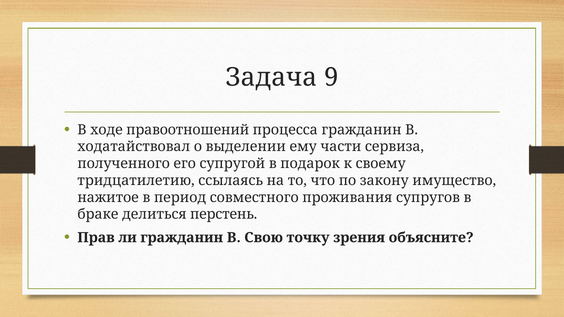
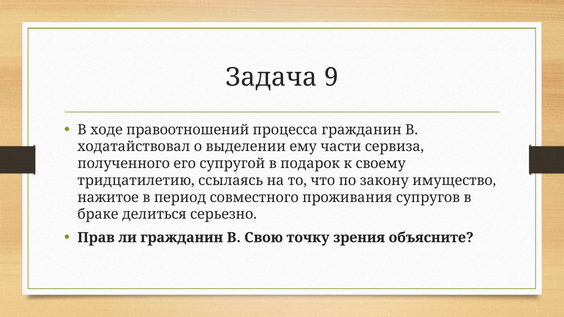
перстень: перстень -> серьезно
